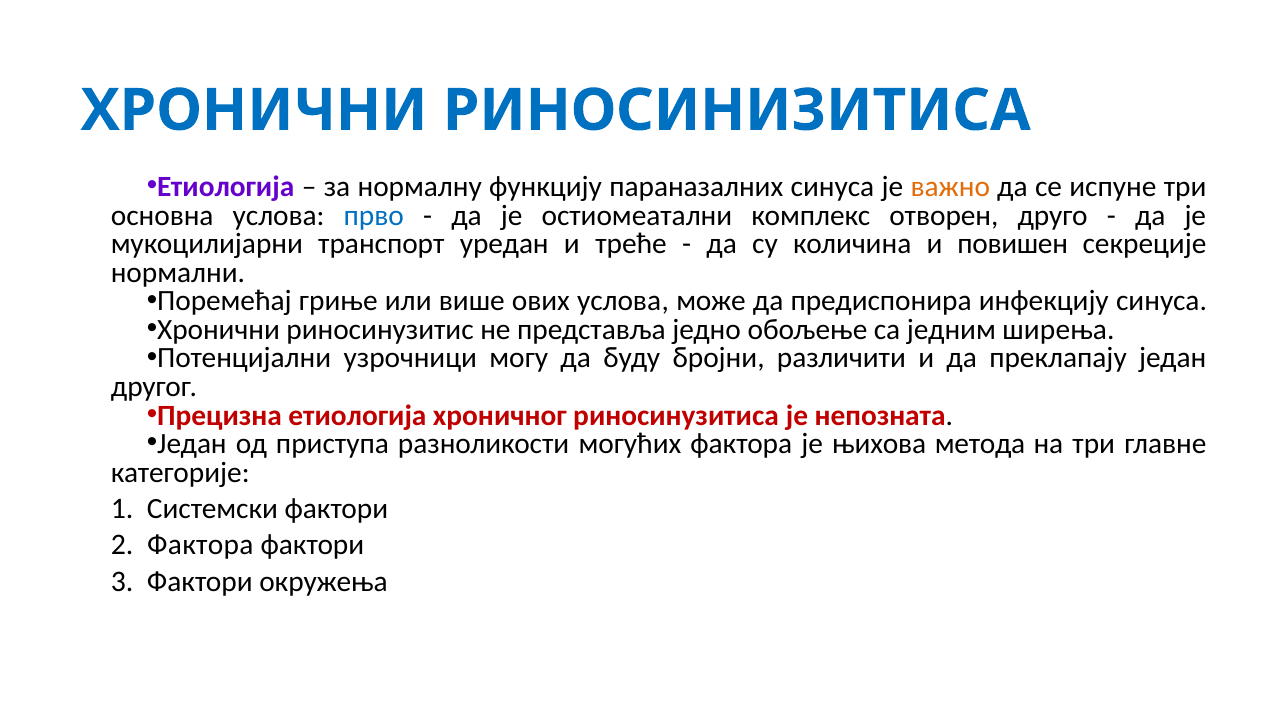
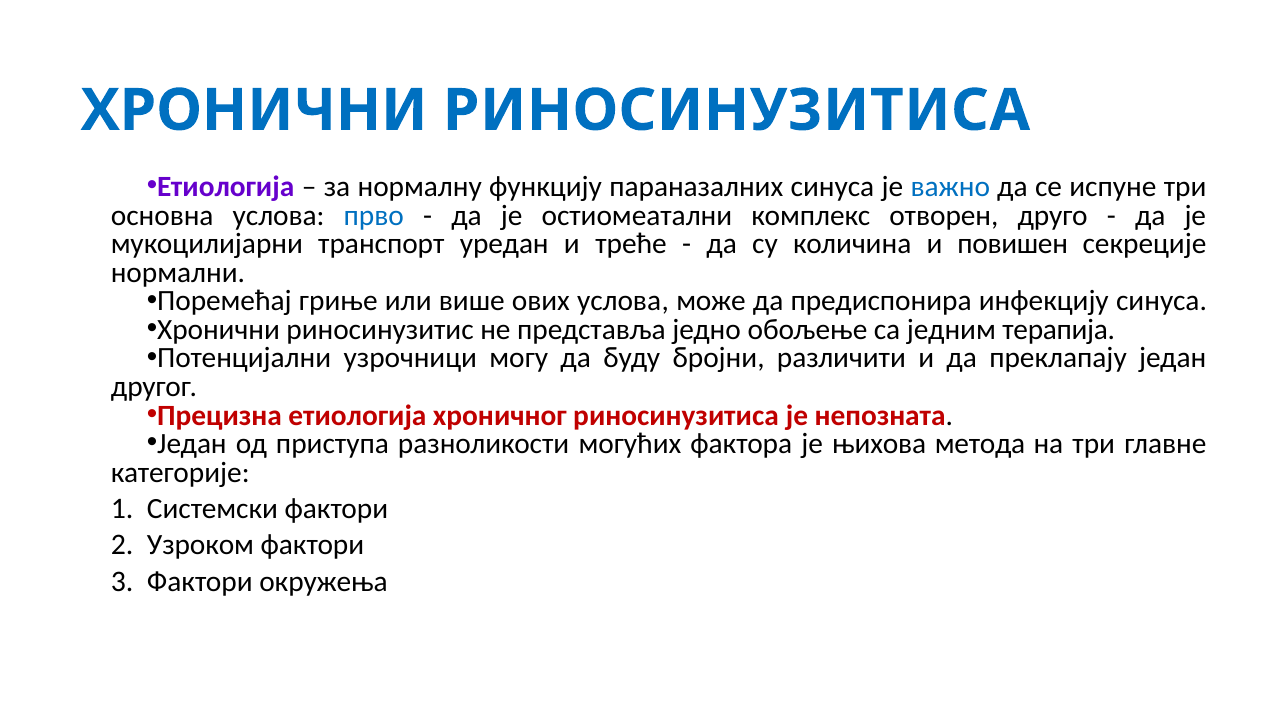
ХРОНИЧНИ РИНОСИНИЗИТИСА: РИНОСИНИЗИТИСА -> РИНОСИНУЗИТИСА
важно colour: orange -> blue
ширења: ширења -> терапија
Фактора at (200, 545): Фактора -> Узроком
